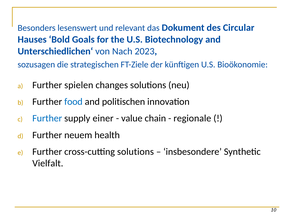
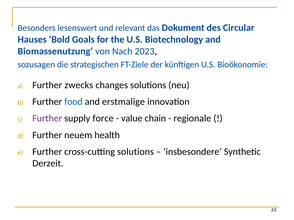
Unterschiedlichen‘: Unterschiedlichen‘ -> Biomassenutzung‘
spielen: spielen -> zwecks
politischen: politischen -> erstmalige
Further at (47, 119) colour: blue -> purple
einer: einer -> force
Vielfalt: Vielfalt -> Derzeit
